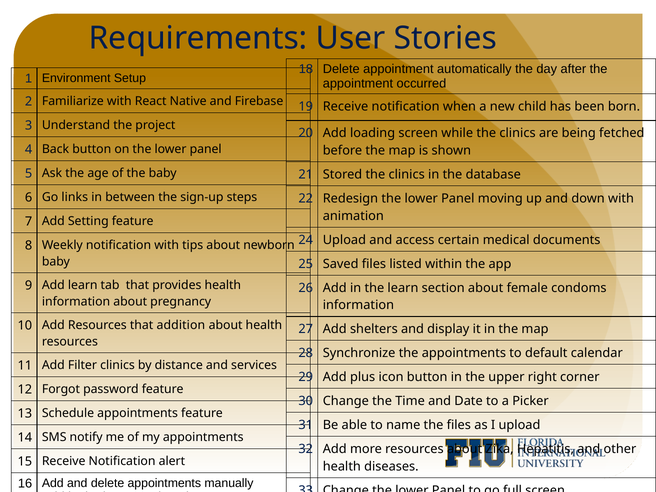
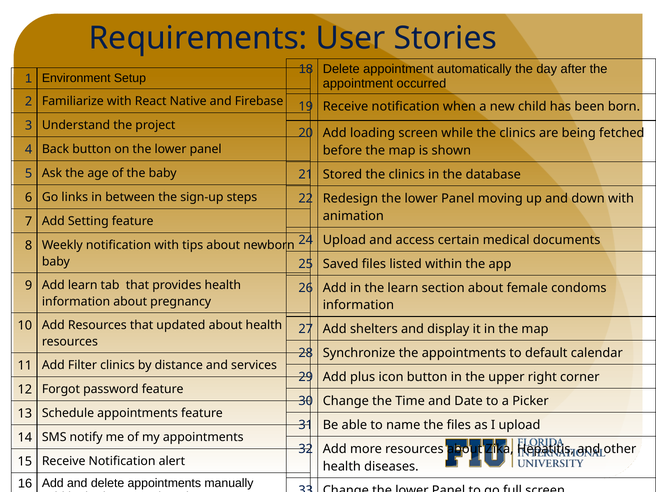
addition: addition -> updated
